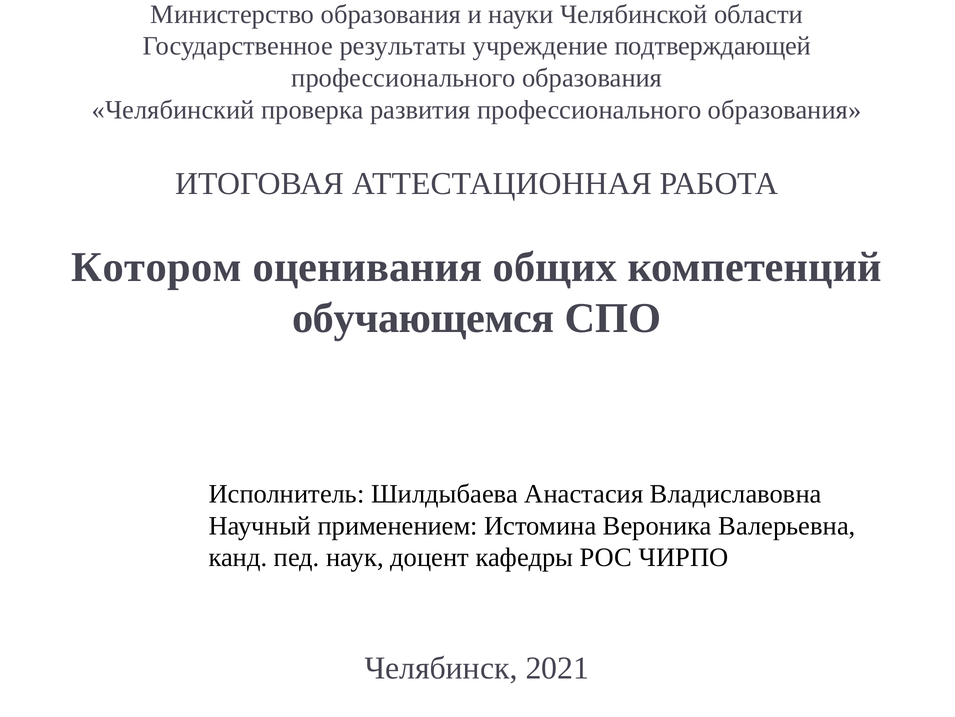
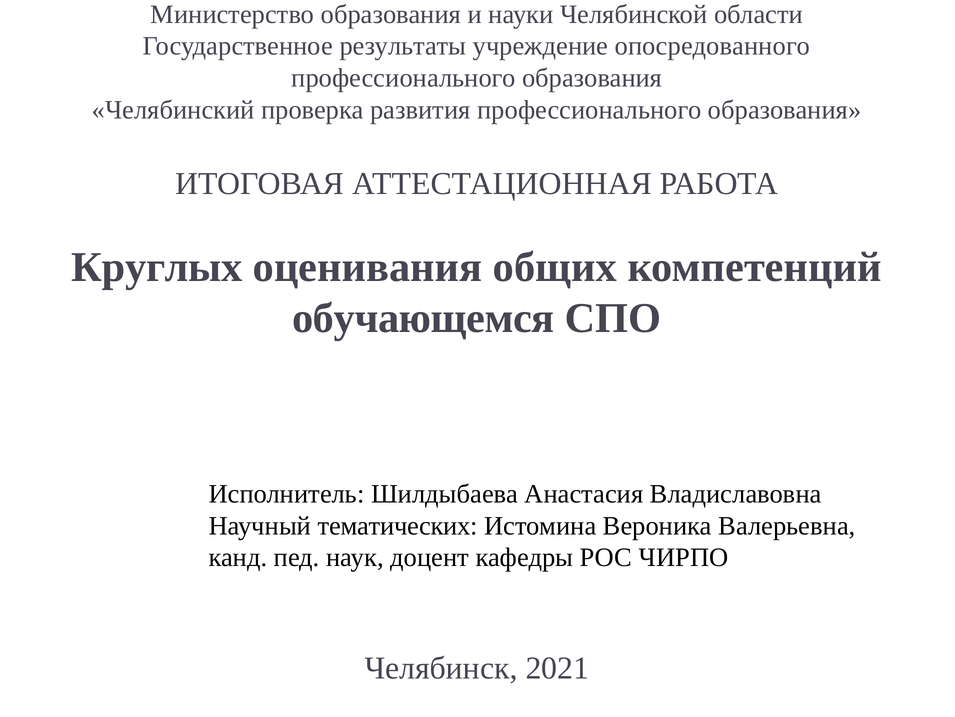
подтверждающей: подтверждающей -> опосредованного
Котором: Котором -> Круглых
применением: применением -> тематических
